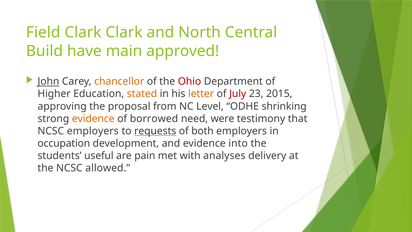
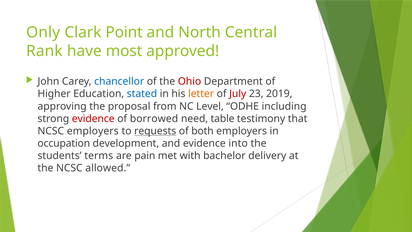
Field: Field -> Only
Clark Clark: Clark -> Point
Build: Build -> Rank
main: main -> most
John underline: present -> none
chancellor colour: orange -> blue
stated colour: orange -> blue
2015: 2015 -> 2019
shrinking: shrinking -> including
evidence at (93, 119) colour: orange -> red
were: were -> table
useful: useful -> terms
analyses: analyses -> bachelor
